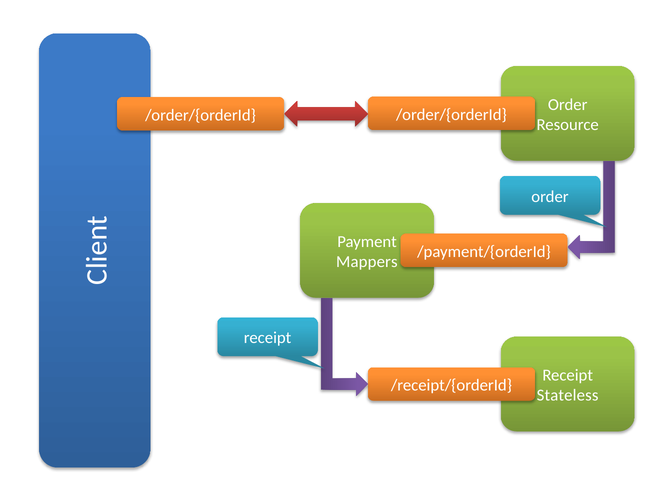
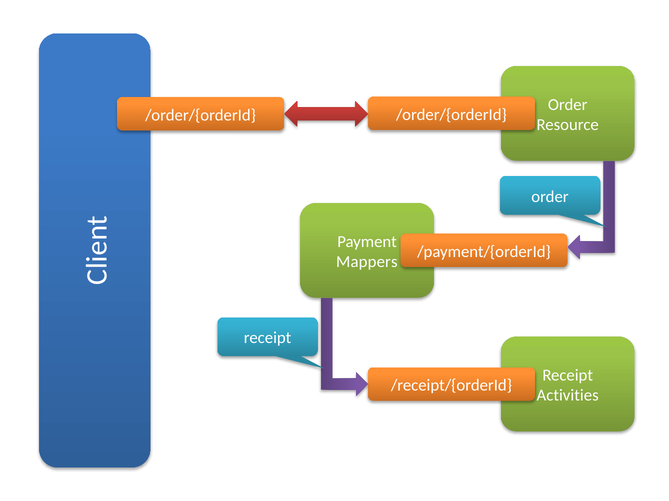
Stateless: Stateless -> Activities
